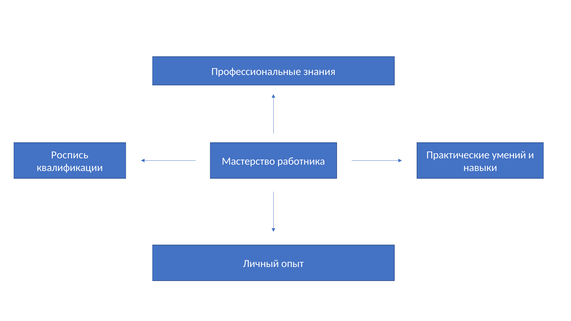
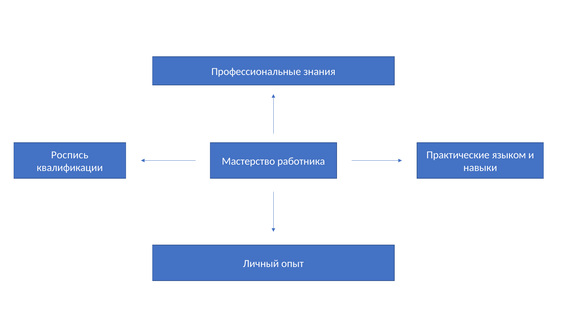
умений: умений -> языком
